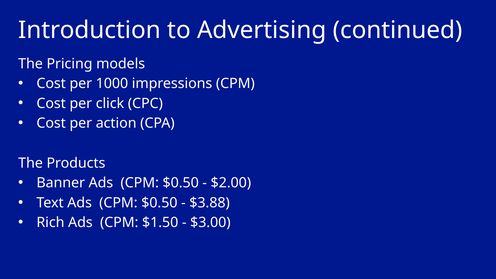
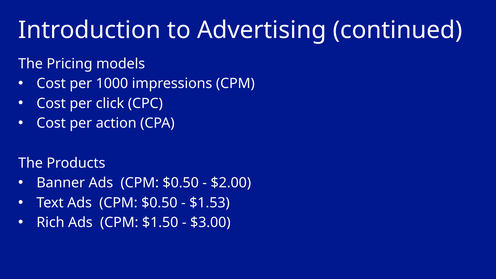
$3.88: $3.88 -> $1.53
